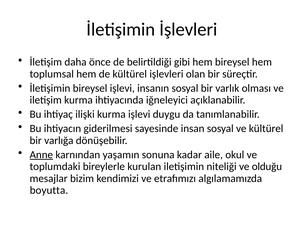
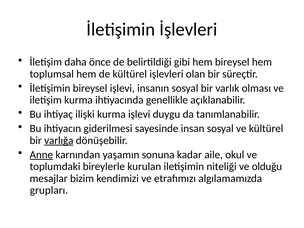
iğneleyici: iğneleyici -> genellikle
varlığa underline: none -> present
boyutta: boyutta -> grupları
